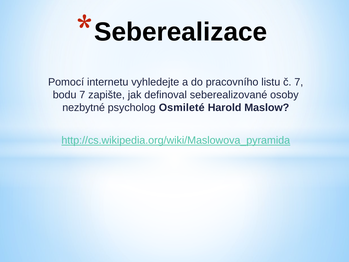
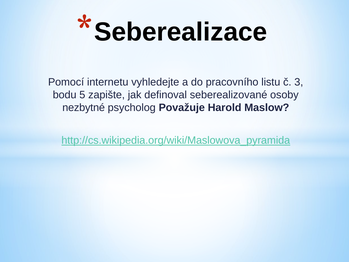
č 7: 7 -> 3
bodu 7: 7 -> 5
Osmileté: Osmileté -> Považuje
